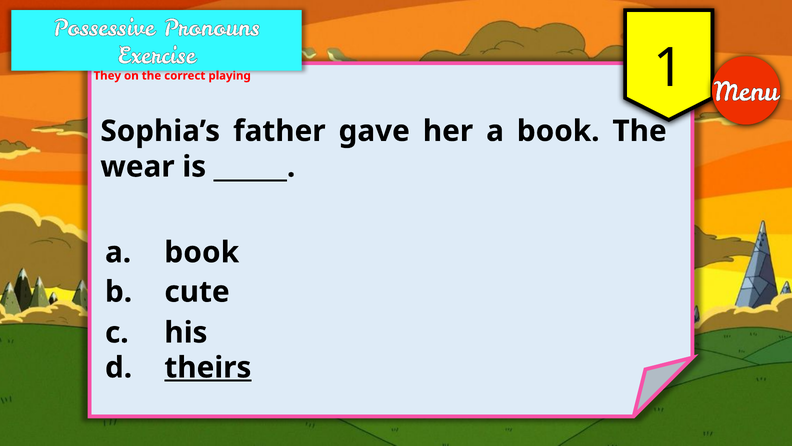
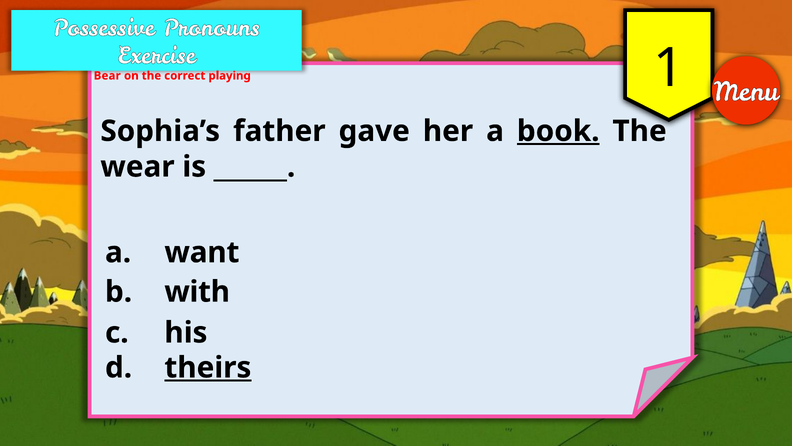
They: They -> Bear
book at (558, 131) underline: none -> present
book at (202, 252): book -> want
cute: cute -> with
